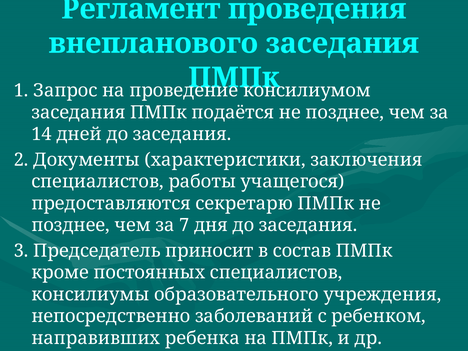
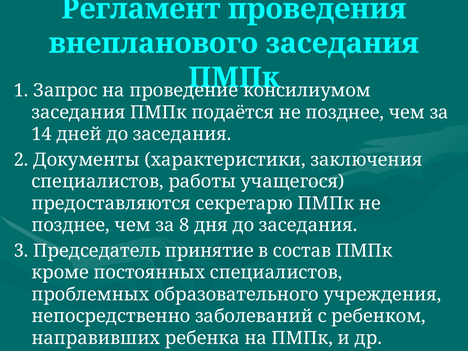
7: 7 -> 8
приносит: приносит -> принятие
консилиумы: консилиумы -> проблемных
